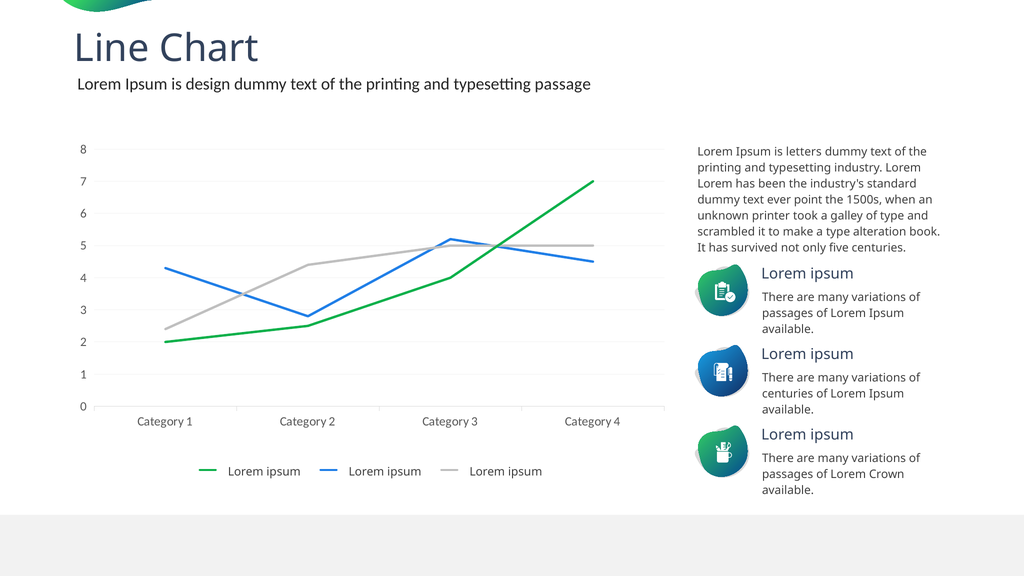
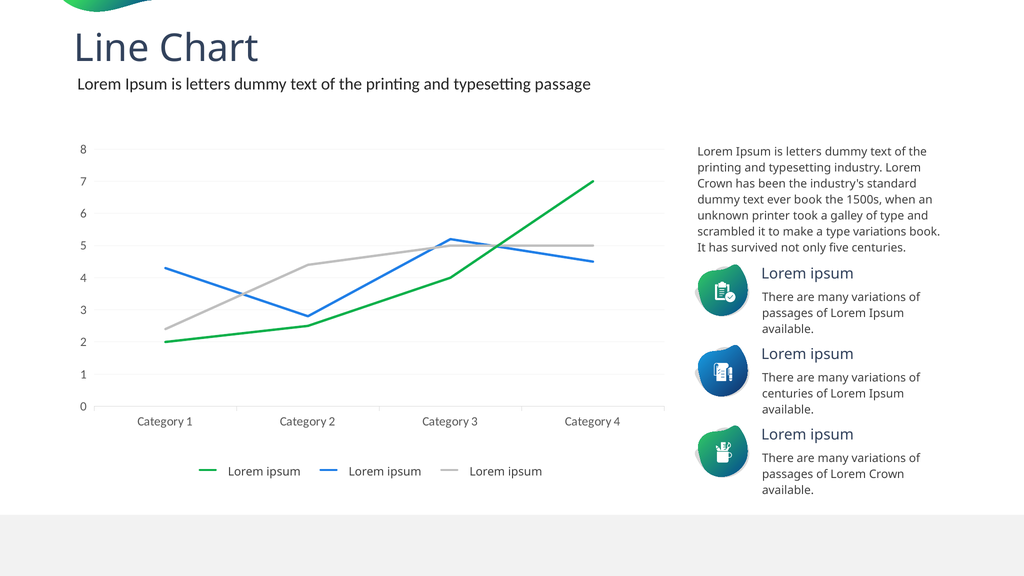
design at (208, 84): design -> letters
Lorem at (715, 184): Lorem -> Crown
ever point: point -> book
type alteration: alteration -> variations
